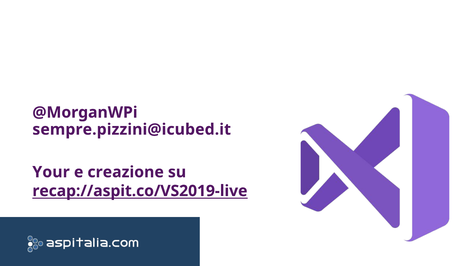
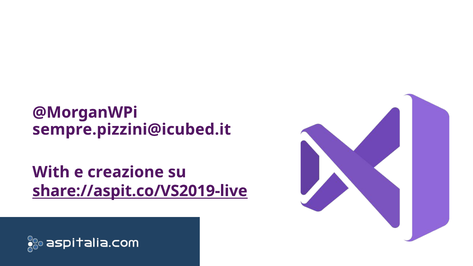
Your: Your -> With
recap://aspit.co/VS2019-live: recap://aspit.co/VS2019-live -> share://aspit.co/VS2019-live
